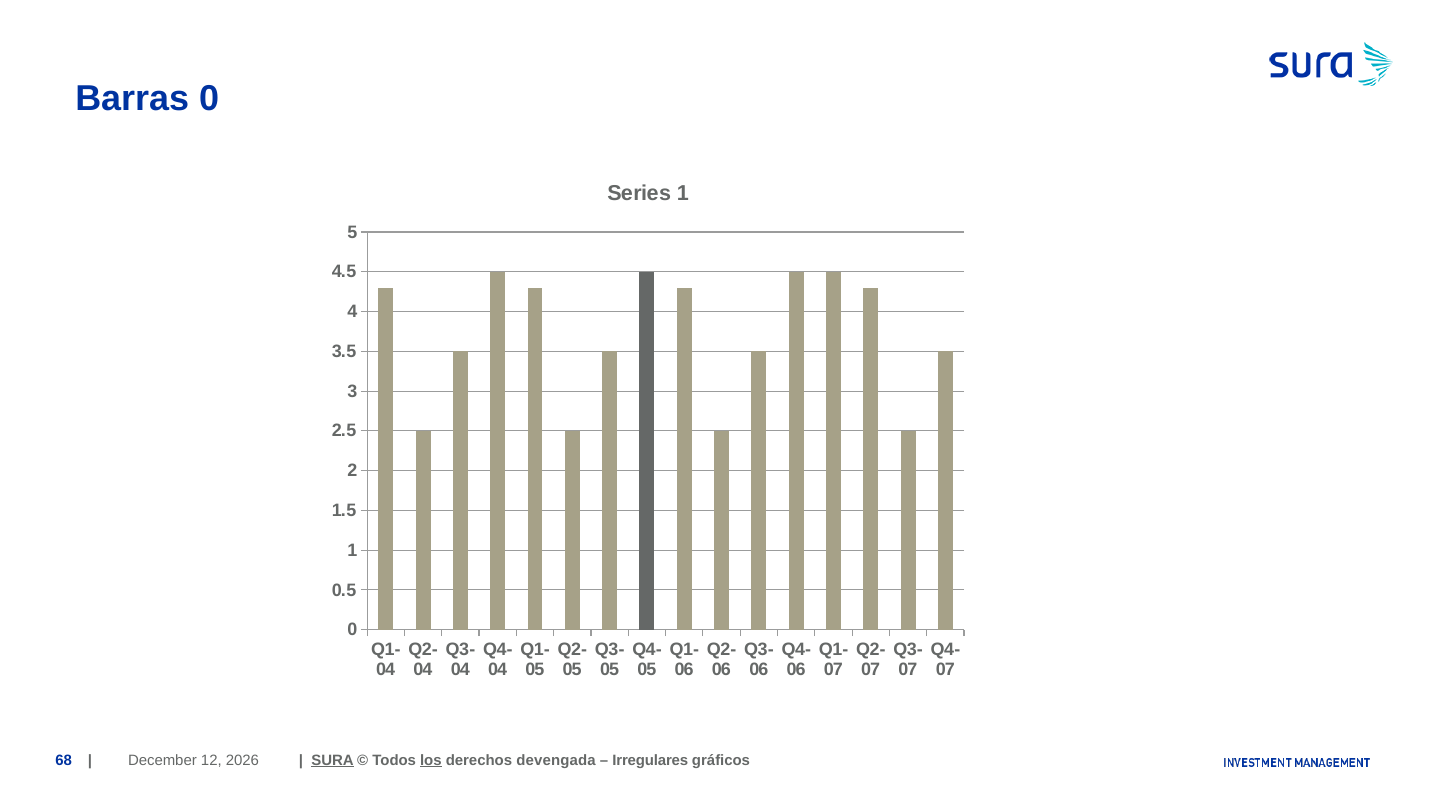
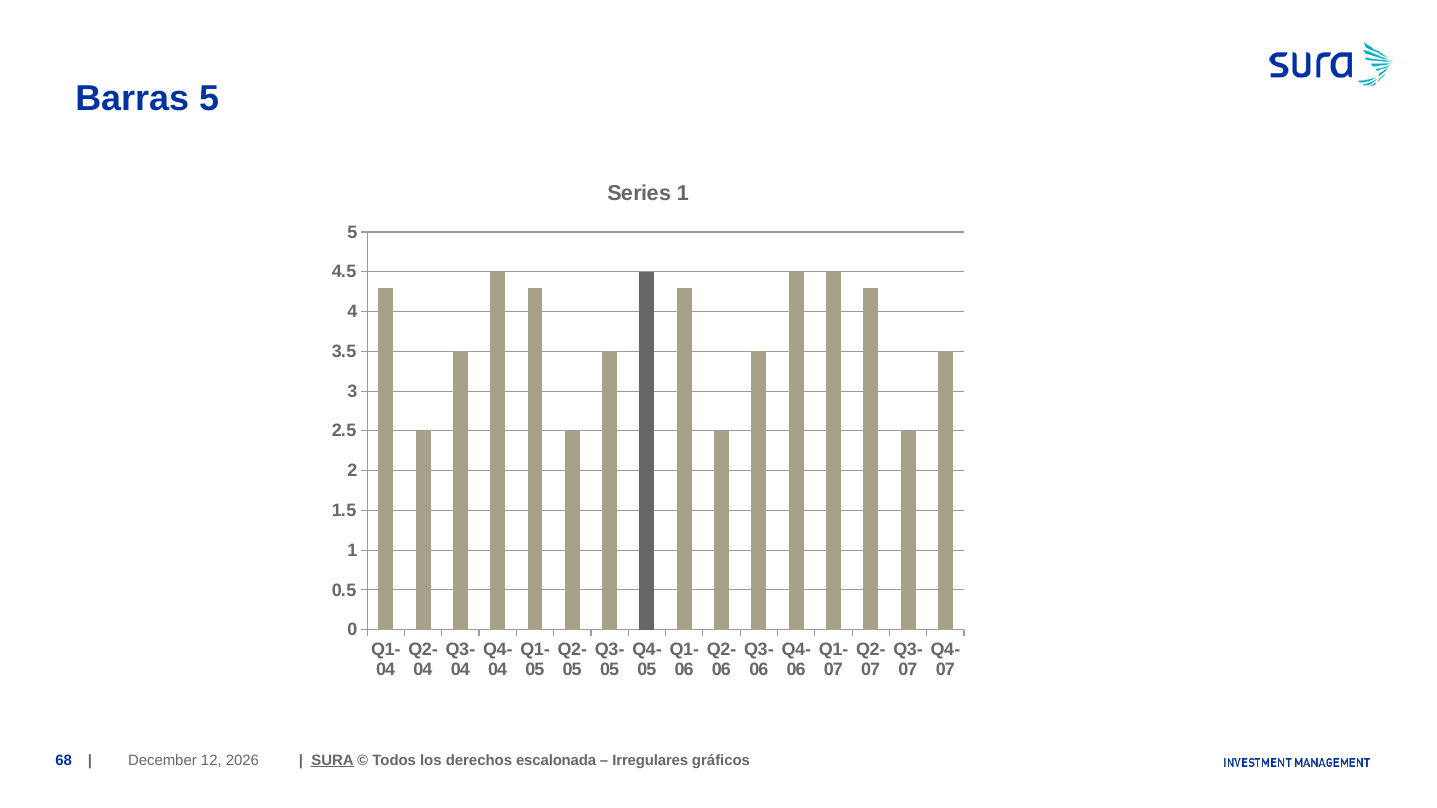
Barras 0: 0 -> 5
los underline: present -> none
devengada: devengada -> escalonada
